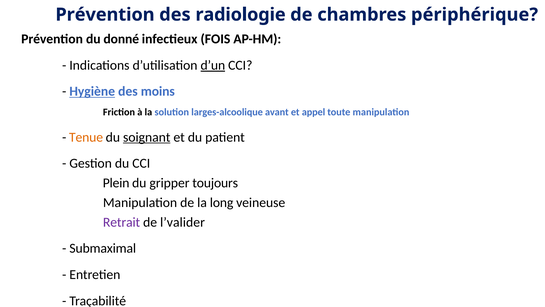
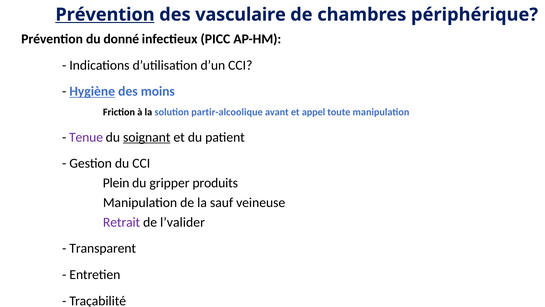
Prévention at (105, 15) underline: none -> present
radiologie: radiologie -> vasculaire
FOIS: FOIS -> PICC
d’un underline: present -> none
larges-alcoolique: larges-alcoolique -> partir-alcoolique
Tenue colour: orange -> purple
toujours: toujours -> produits
long: long -> sauf
Submaximal: Submaximal -> Transparent
